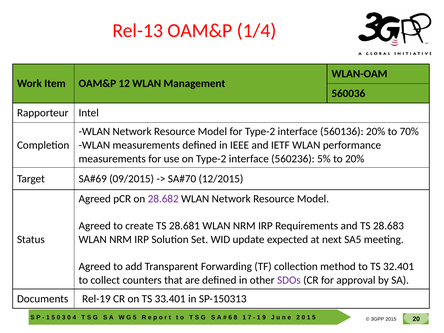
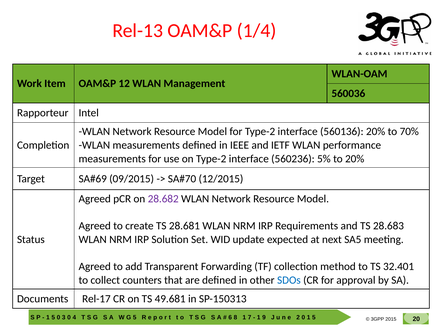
SDOs colour: purple -> blue
Rel-19: Rel-19 -> Rel-17
33.401: 33.401 -> 49.681
